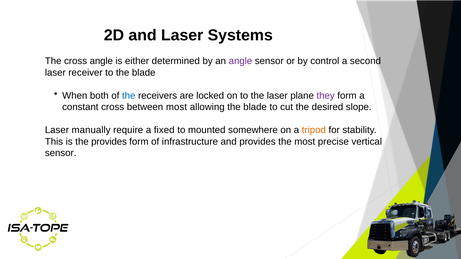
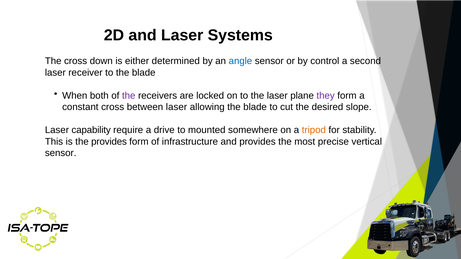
cross angle: angle -> down
angle at (240, 61) colour: purple -> blue
the at (129, 96) colour: blue -> purple
between most: most -> laser
manually: manually -> capability
fixed: fixed -> drive
